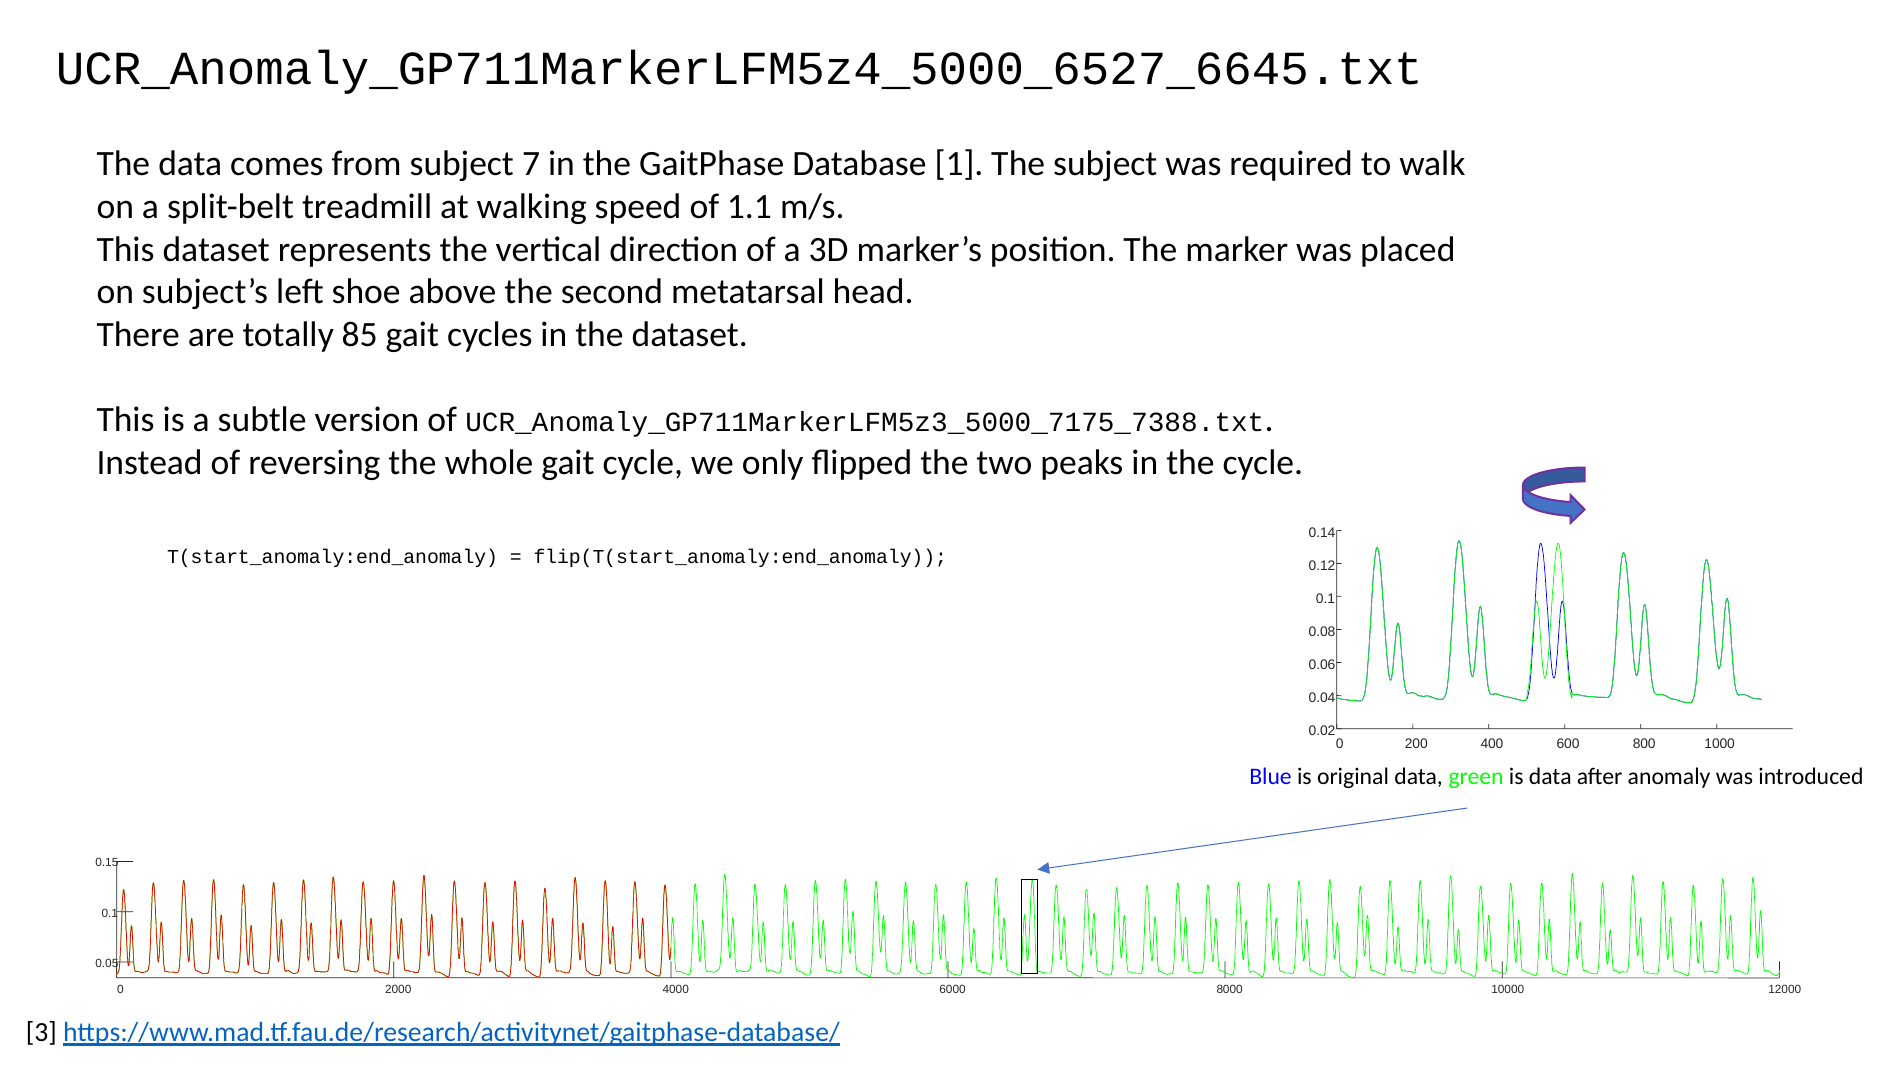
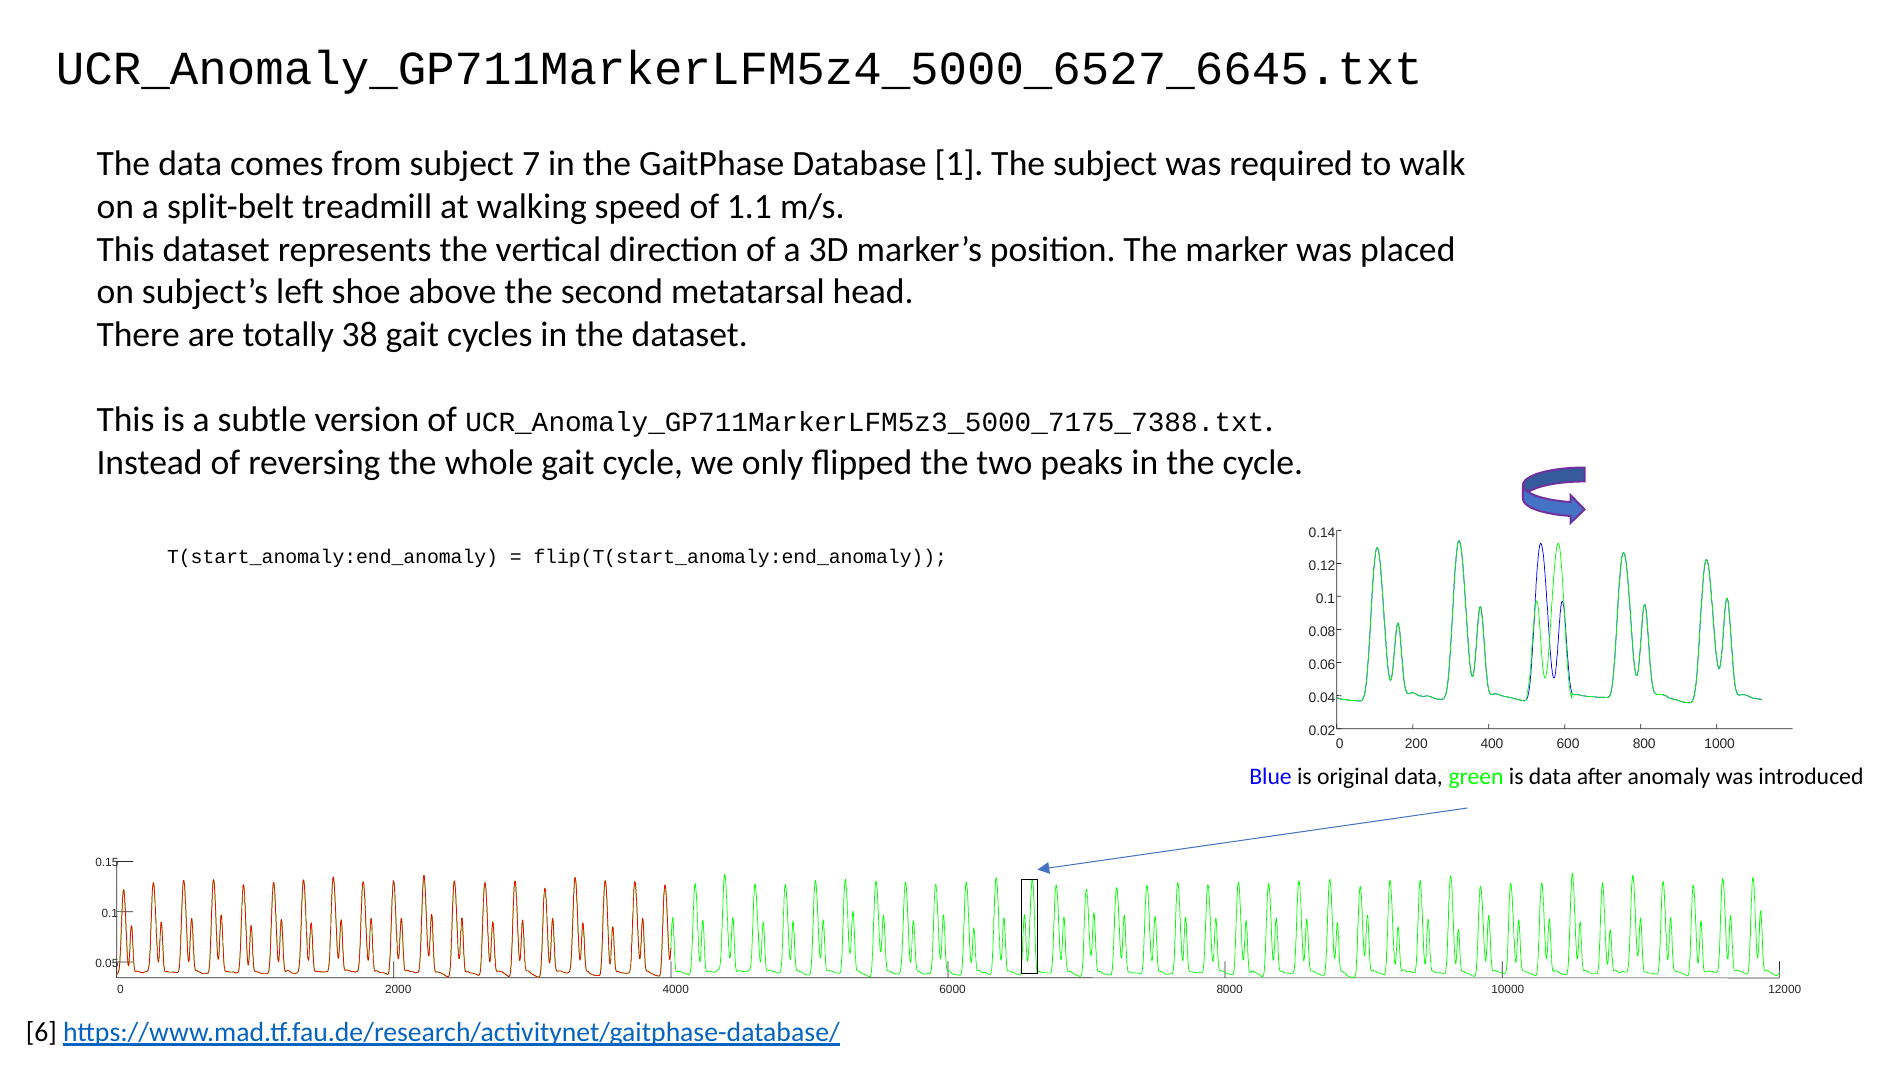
85: 85 -> 38
3: 3 -> 6
